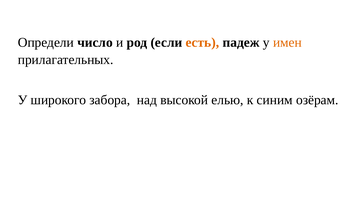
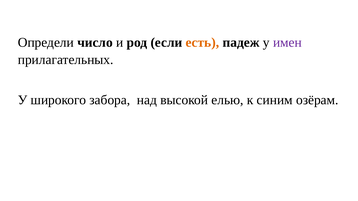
имен colour: orange -> purple
